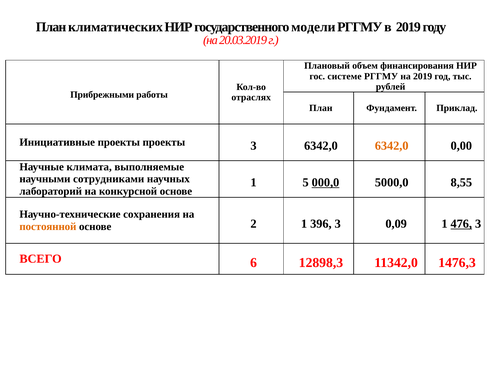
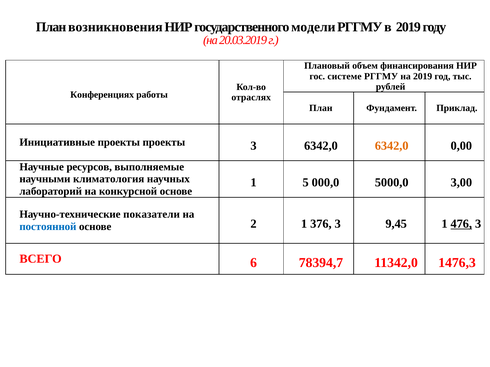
климатических: климатических -> возникновения
Прибрежными: Прибрежными -> Конференциях
климата: климата -> ресурсов
сотрудниками: сотрудниками -> климатология
000,0 underline: present -> none
8,55: 8,55 -> 3,00
сохранения: сохранения -> показатели
постоянной colour: orange -> blue
396: 396 -> 376
0,09: 0,09 -> 9,45
12898,3: 12898,3 -> 78394,7
